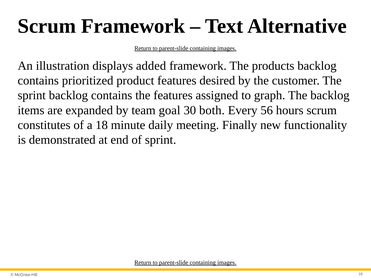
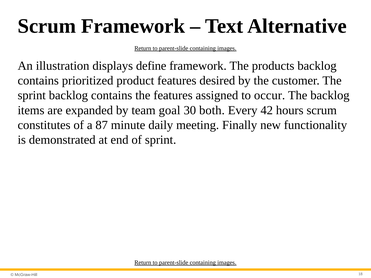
added: added -> define
graph: graph -> occur
56: 56 -> 42
a 18: 18 -> 87
